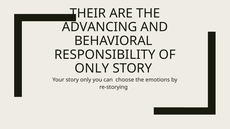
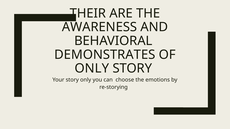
ADVANCING: ADVANCING -> AWARENESS
RESPONSIBILITY: RESPONSIBILITY -> DEMONSTRATES
